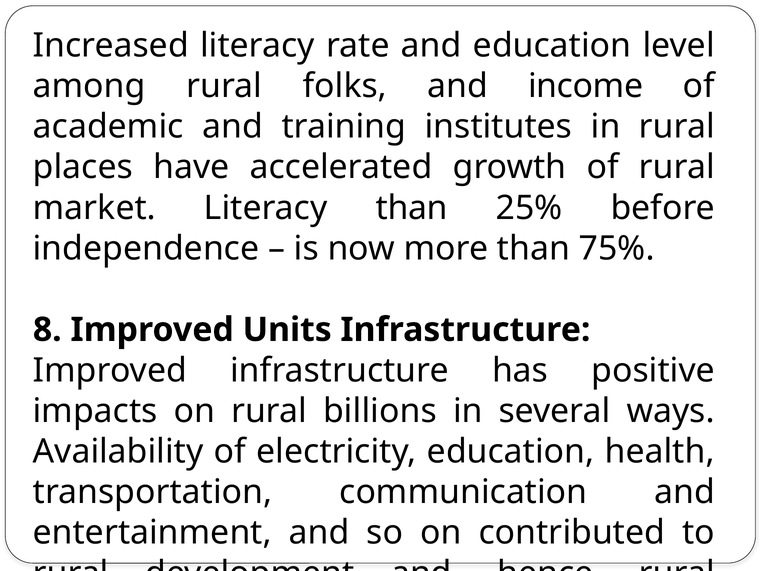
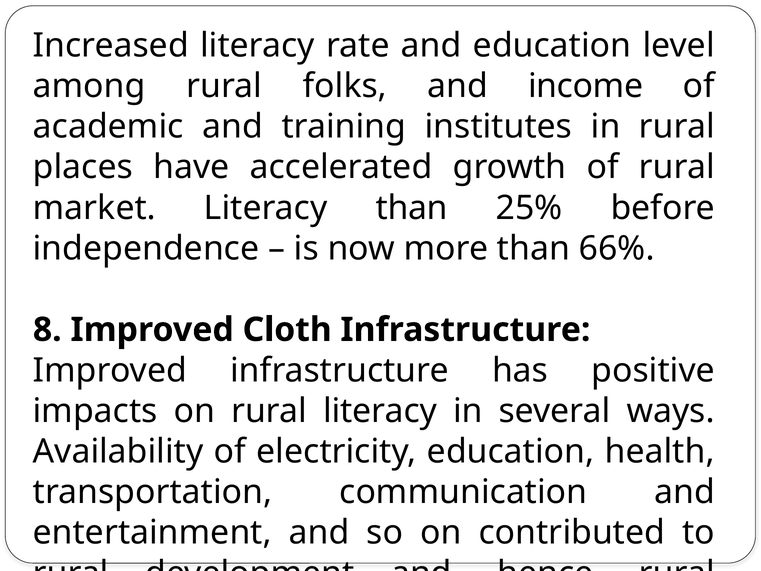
75%: 75% -> 66%
Units: Units -> Cloth
rural billions: billions -> literacy
